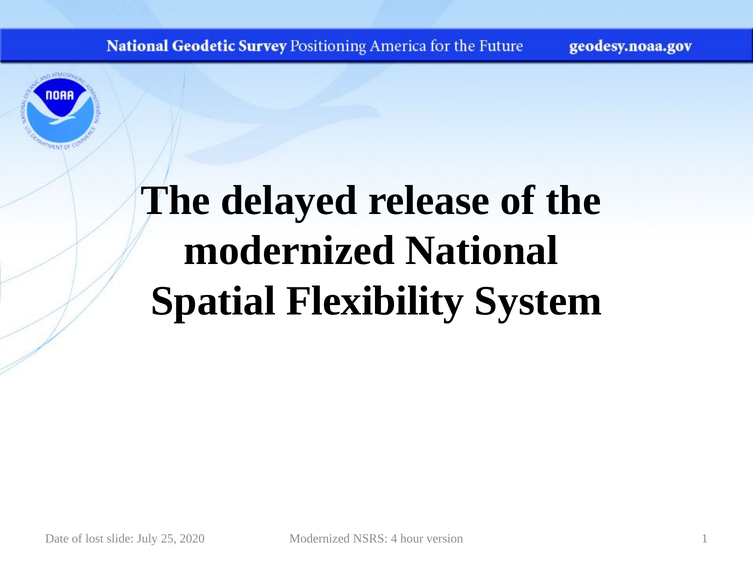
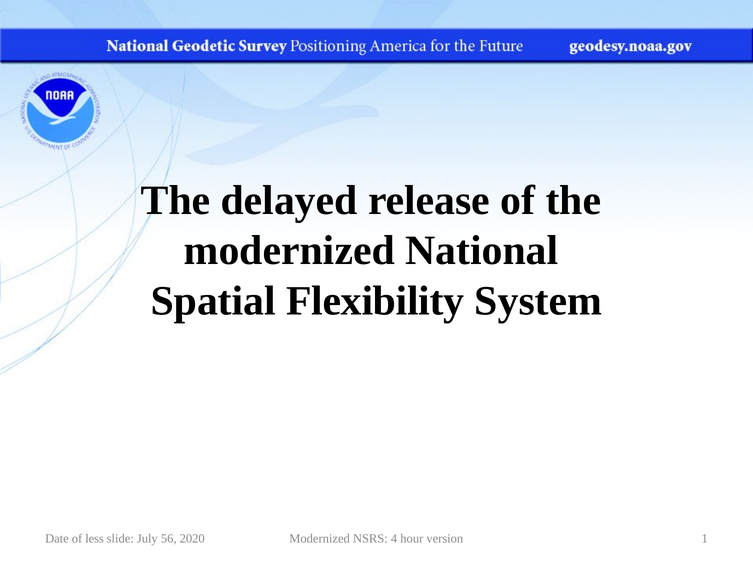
lost: lost -> less
25: 25 -> 56
